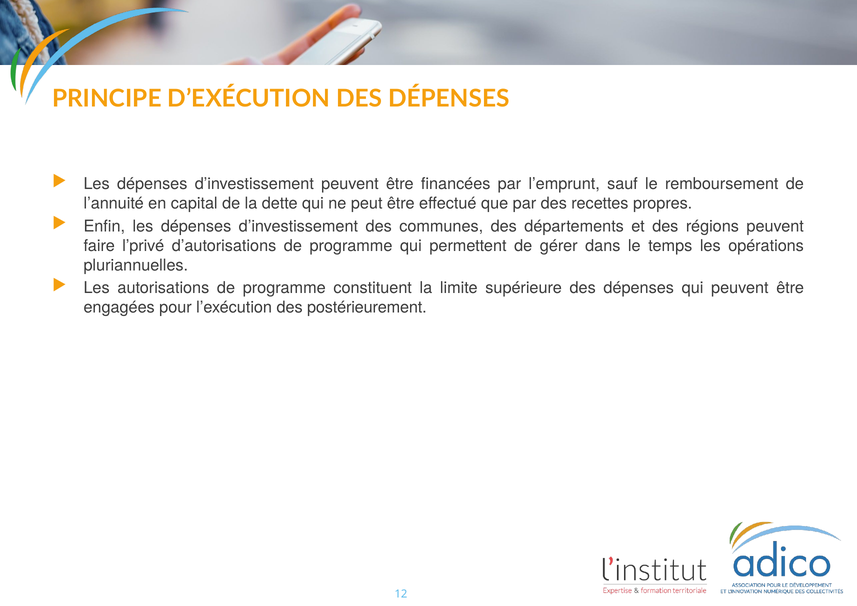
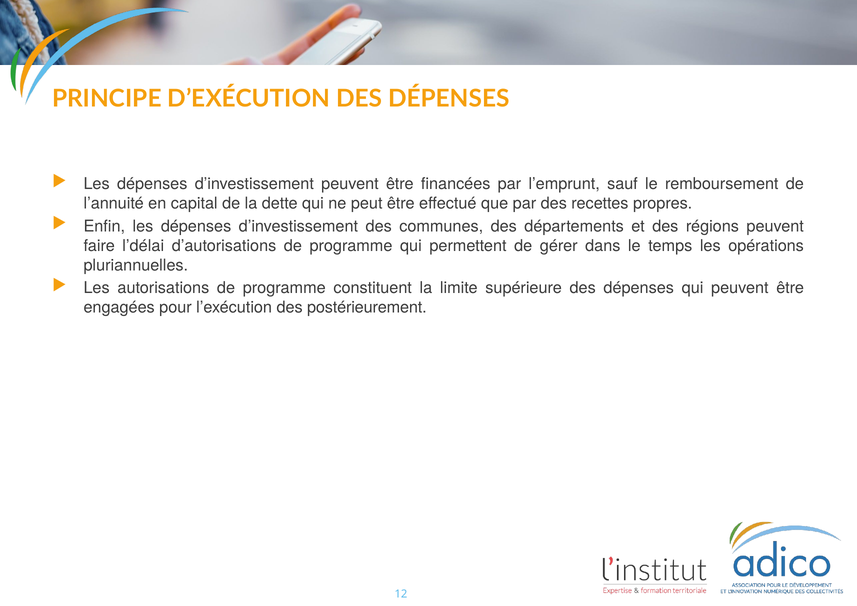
l’privé: l’privé -> l’délai
